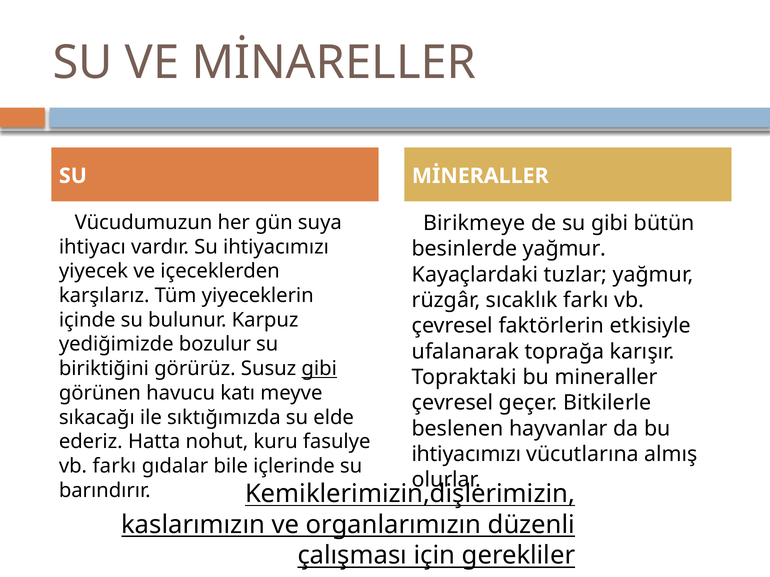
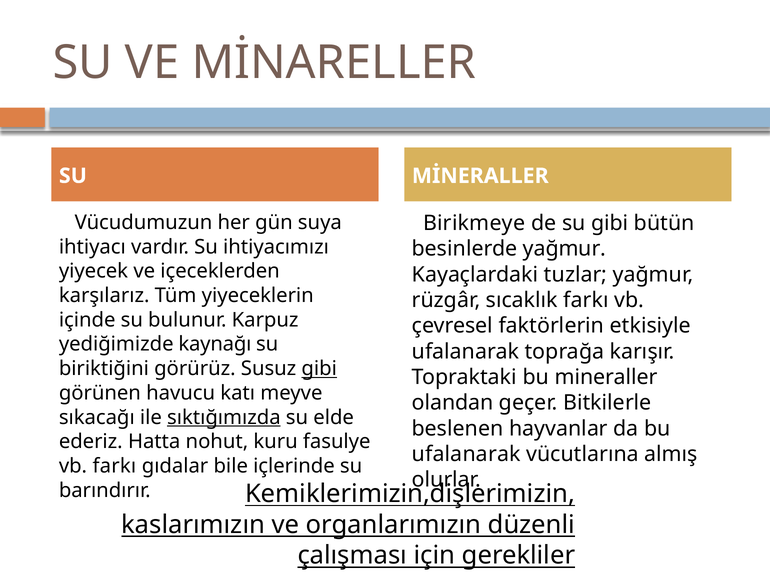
bozulur: bozulur -> kaynağı
çevresel at (453, 403): çevresel -> olandan
sıktığımızda underline: none -> present
ihtiyacımızı at (466, 455): ihtiyacımızı -> ufalanarak
